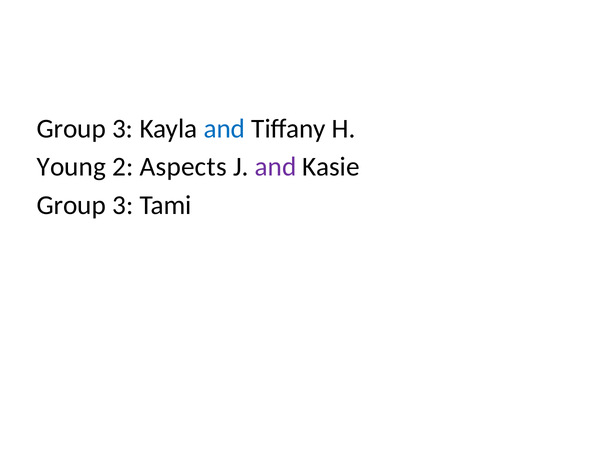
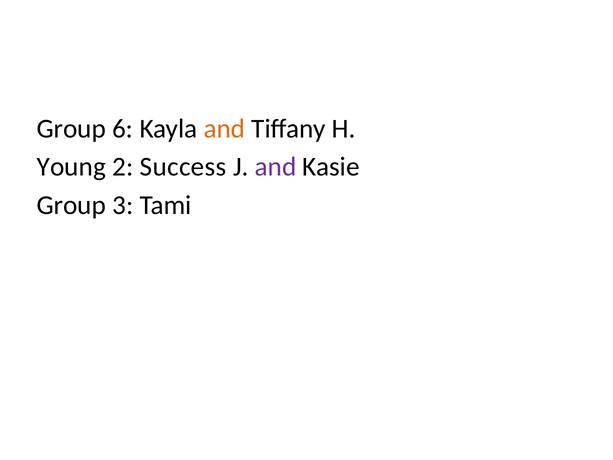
3 at (123, 129): 3 -> 6
and at (224, 129) colour: blue -> orange
Aspects: Aspects -> Success
